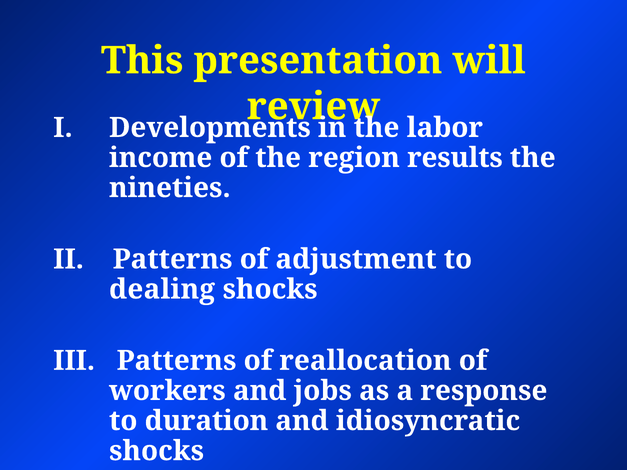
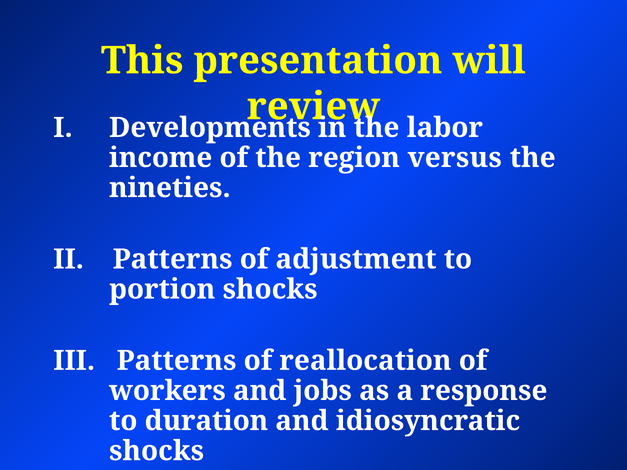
results: results -> versus
dealing: dealing -> portion
